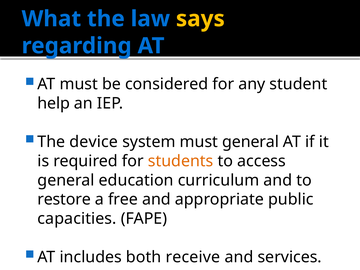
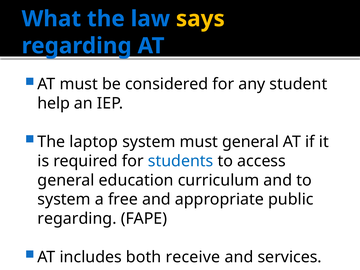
device: device -> laptop
students colour: orange -> blue
restore at (64, 199): restore -> system
capacities at (77, 219): capacities -> regarding
